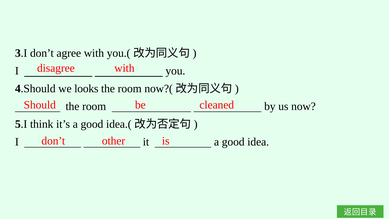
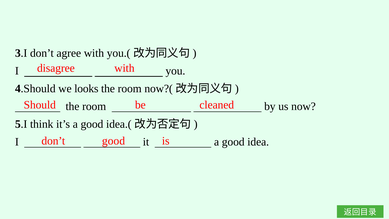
don’t other: other -> good
